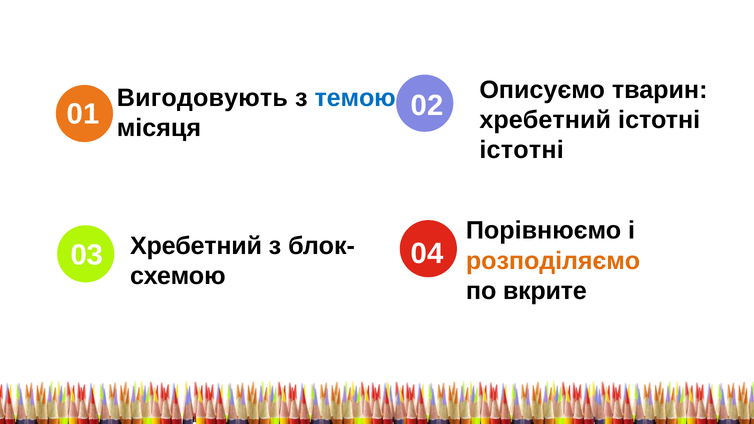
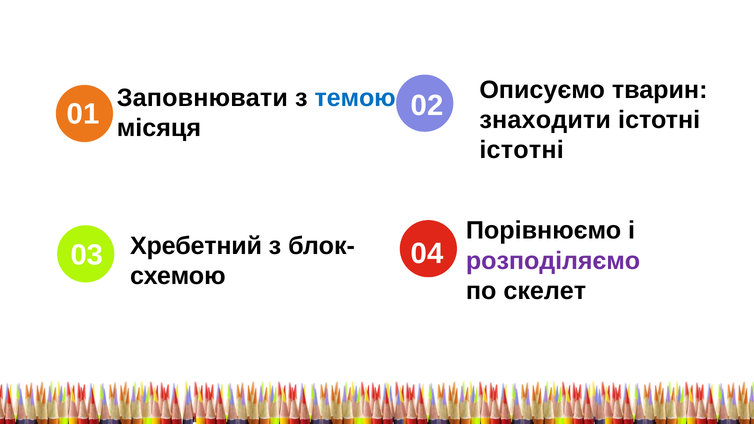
Вигодовують: Вигодовують -> Заповнювати
хребетний at (545, 120): хребетний -> знаходити
розподіляємо colour: orange -> purple
вкрите: вкрите -> скелет
